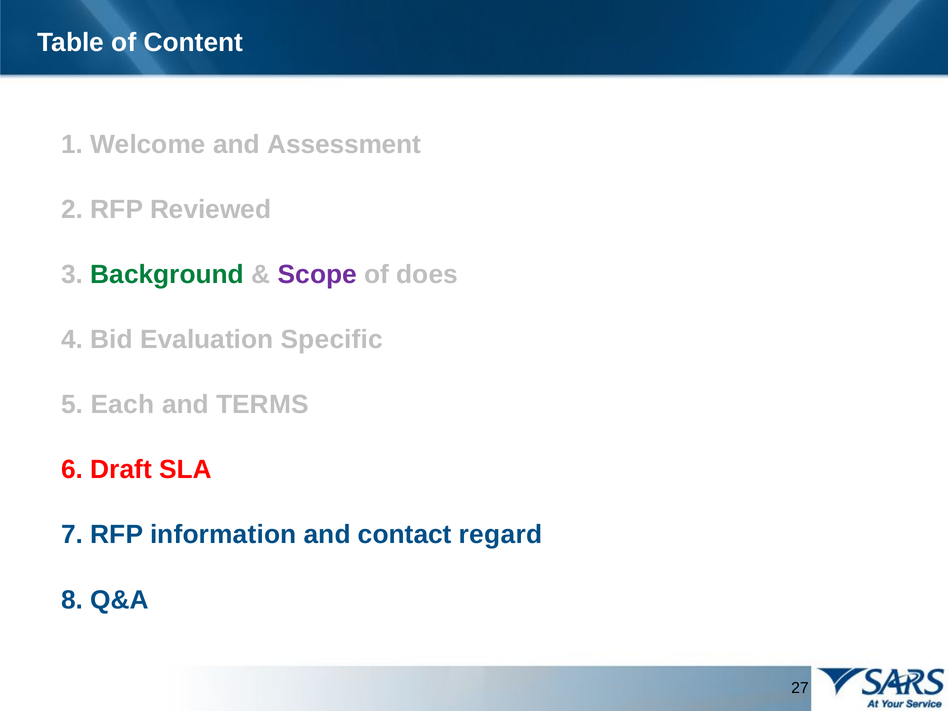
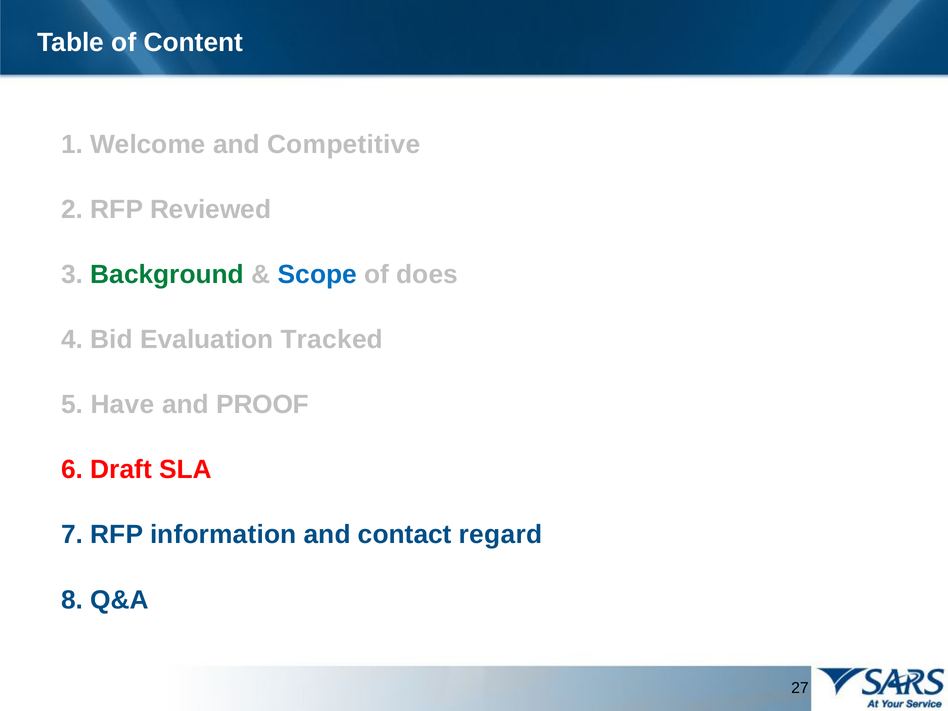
Assessment: Assessment -> Competitive
Scope colour: purple -> blue
Specific: Specific -> Tracked
Each: Each -> Have
TERMS: TERMS -> PROOF
